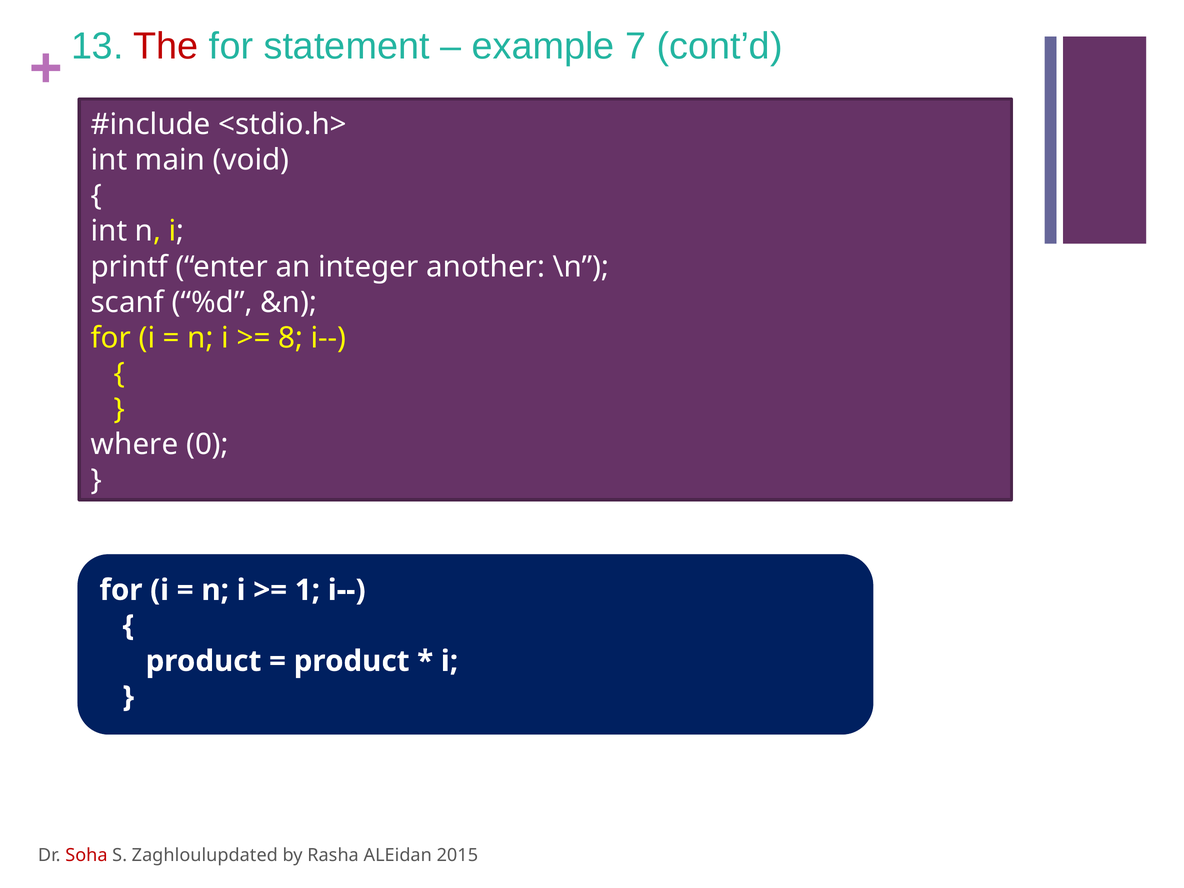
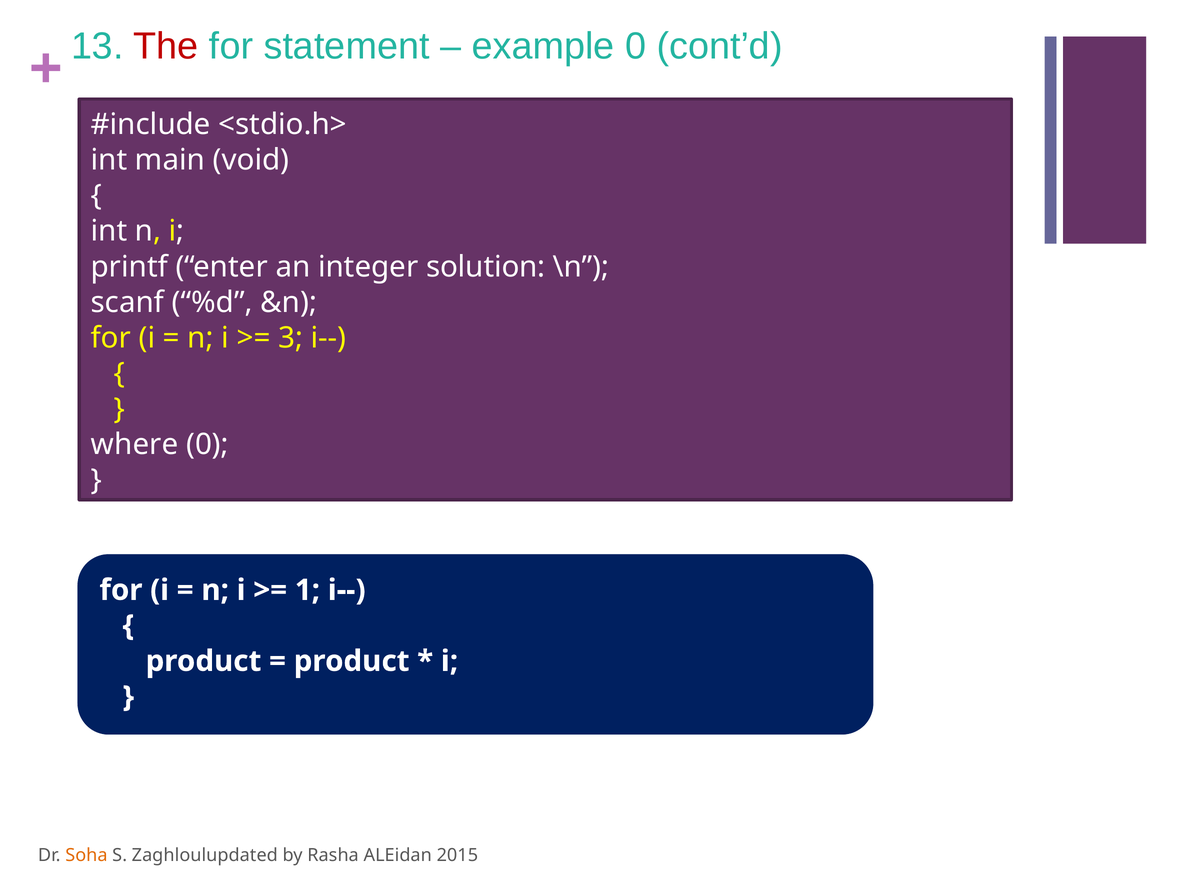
example 7: 7 -> 0
another: another -> solution
8: 8 -> 3
Soha colour: red -> orange
